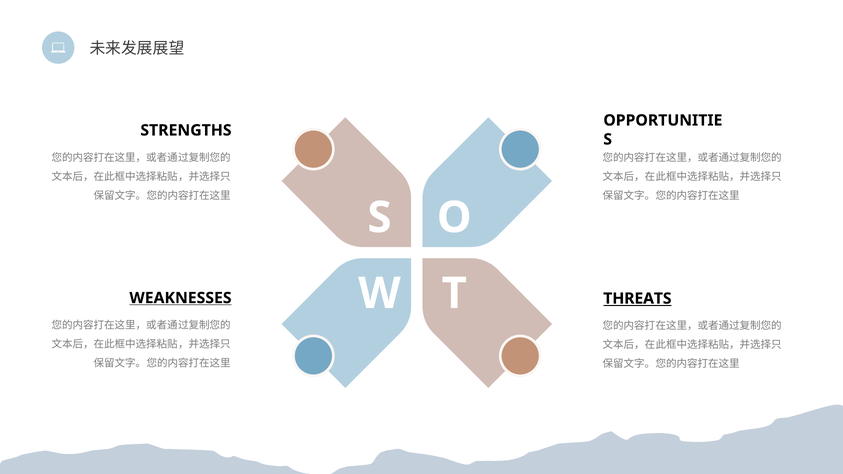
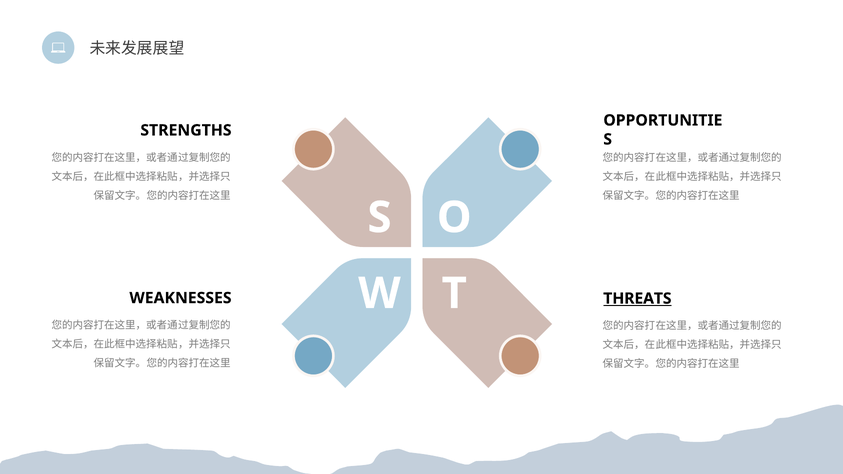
WEAKNESSES underline: present -> none
